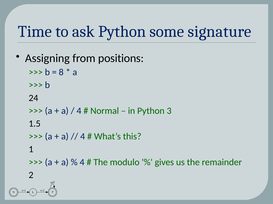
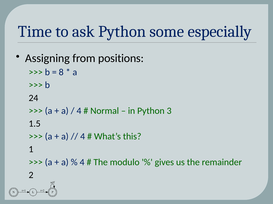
signature: signature -> especially
